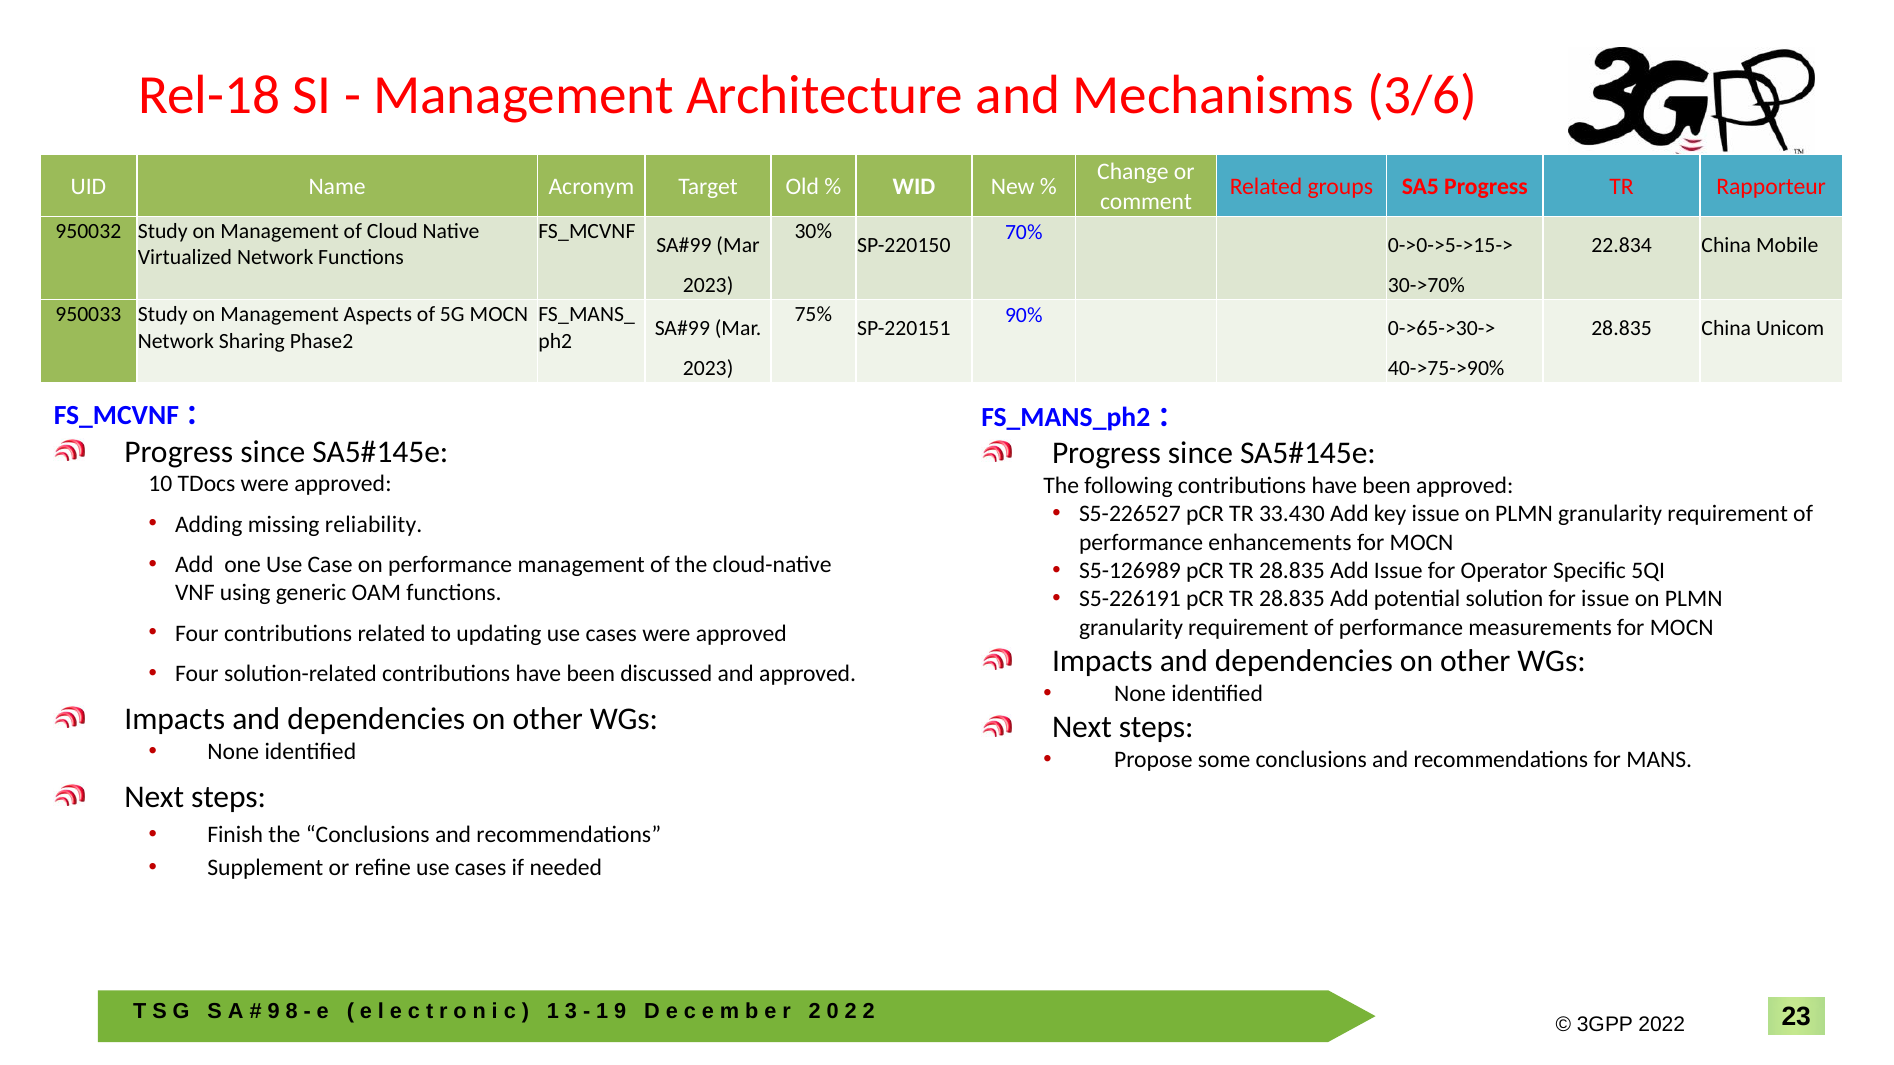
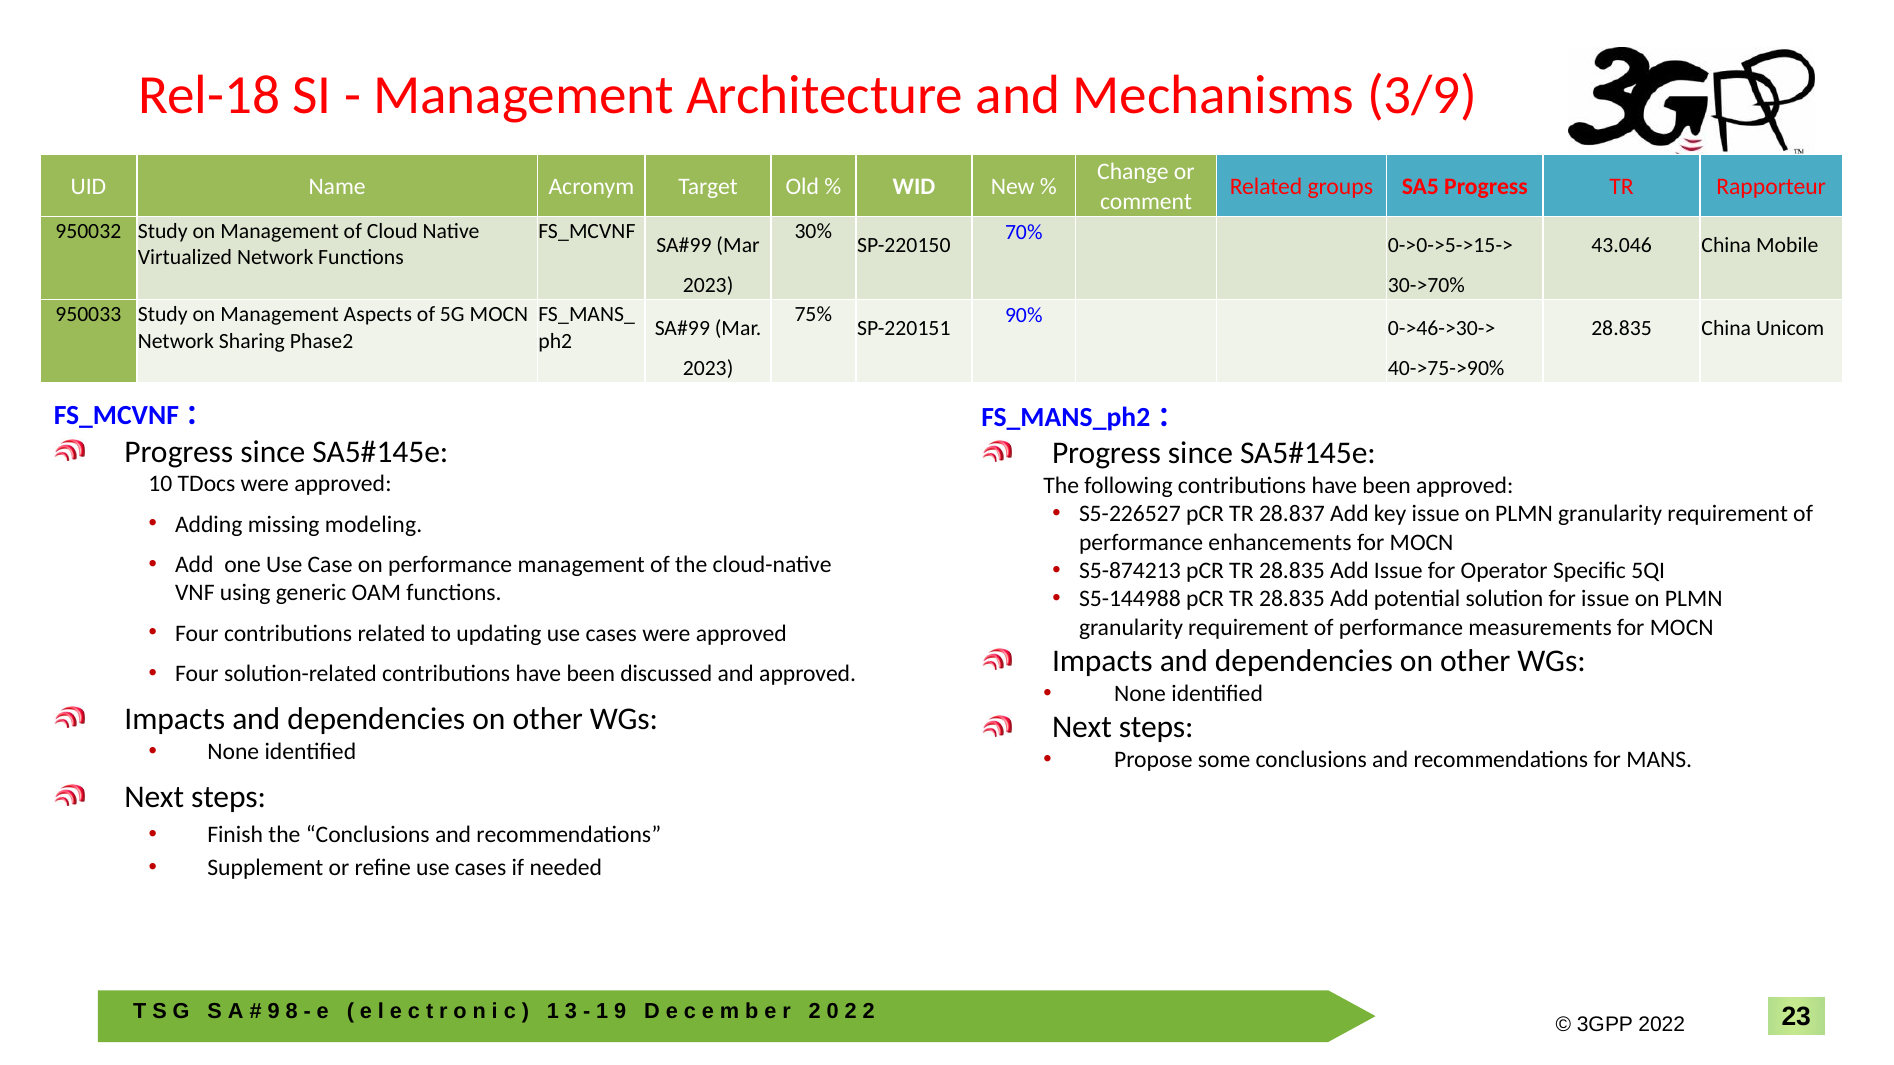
3/6: 3/6 -> 3/9
22.834: 22.834 -> 43.046
0->65->30->: 0->65->30-> -> 0->46->30->
33.430: 33.430 -> 28.837
reliability: reliability -> modeling
S5-126989: S5-126989 -> S5-874213
S5-226191: S5-226191 -> S5-144988
